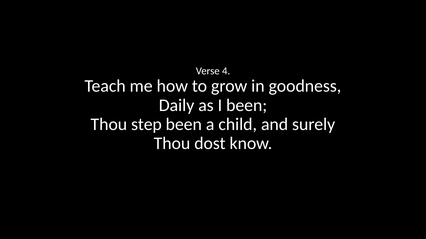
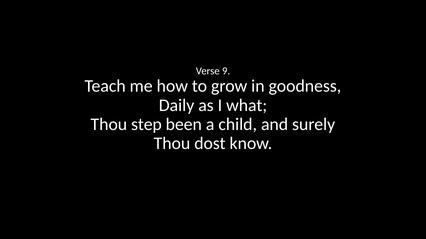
4: 4 -> 9
I been: been -> what
